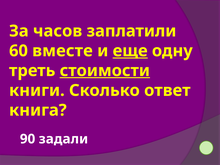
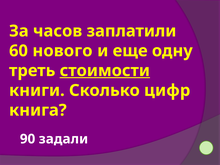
вместе: вместе -> нового
еще underline: present -> none
ответ: ответ -> цифр
